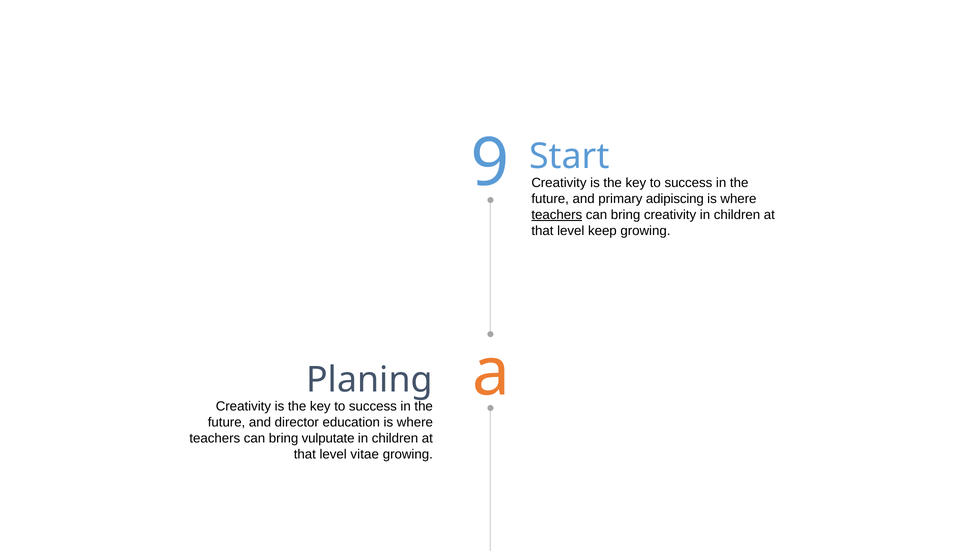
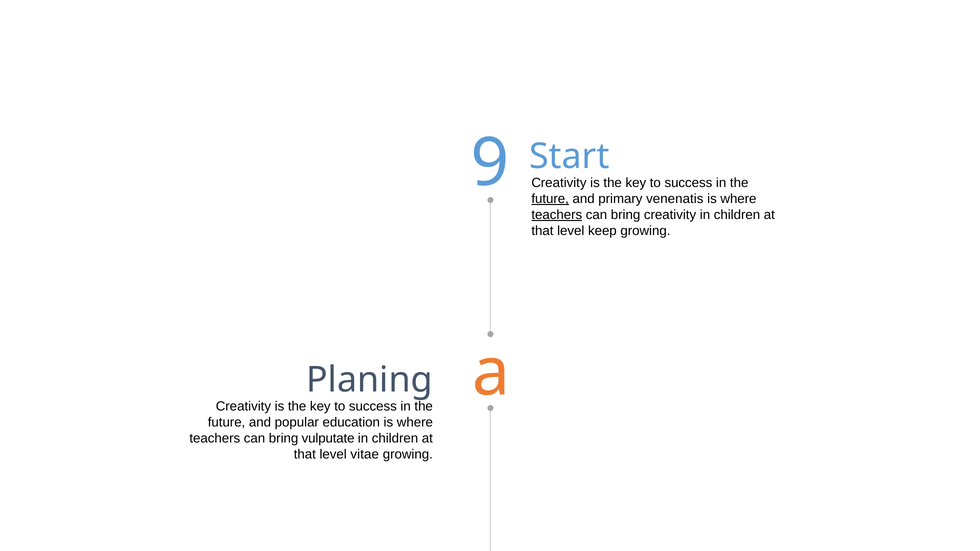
future at (550, 199) underline: none -> present
adipiscing: adipiscing -> venenatis
director: director -> popular
